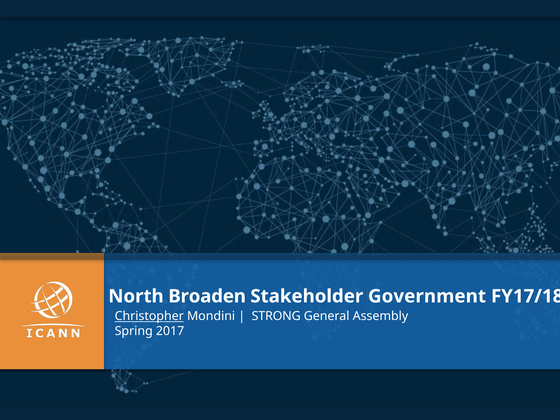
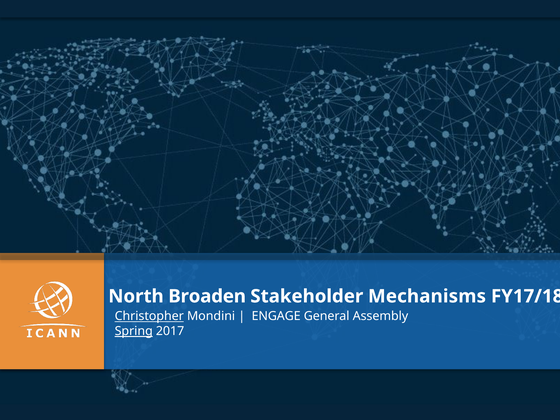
Government: Government -> Mechanisms
STRONG: STRONG -> ENGAGE
Spring underline: none -> present
